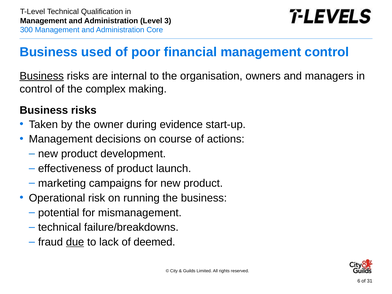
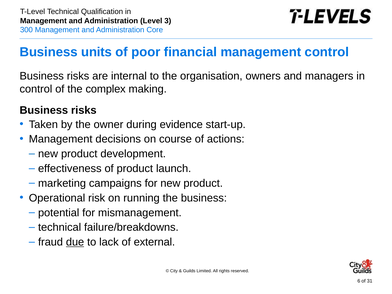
used: used -> units
Business at (42, 76) underline: present -> none
deemed: deemed -> external
